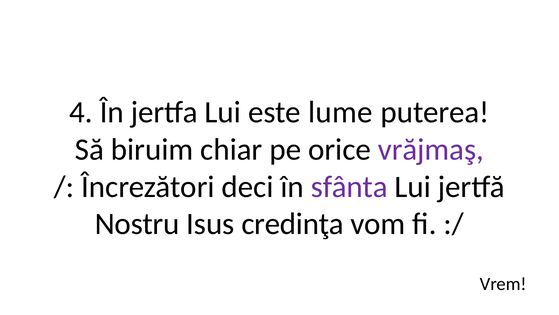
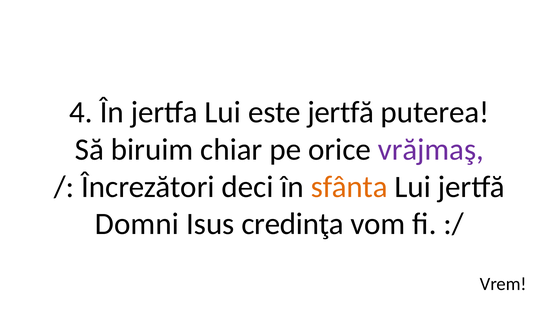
este lume: lume -> jertfă
sfânta colour: purple -> orange
Nostru: Nostru -> Domni
